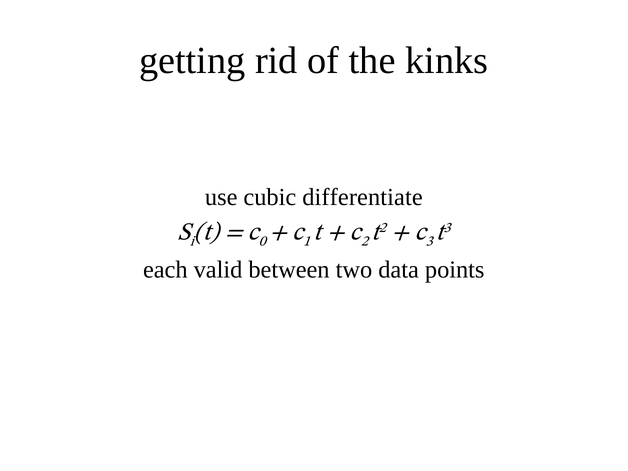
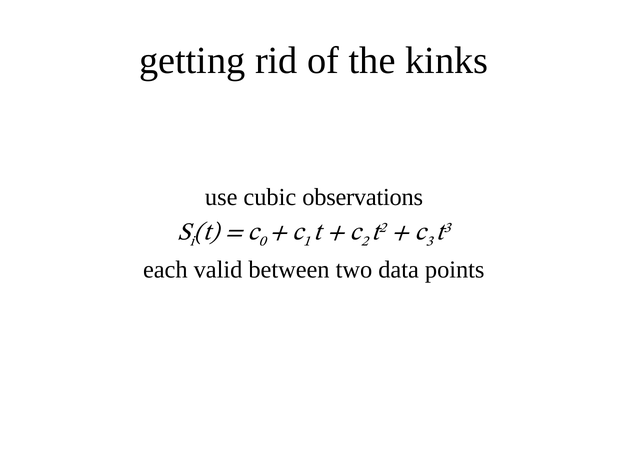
differentiate: differentiate -> observations
